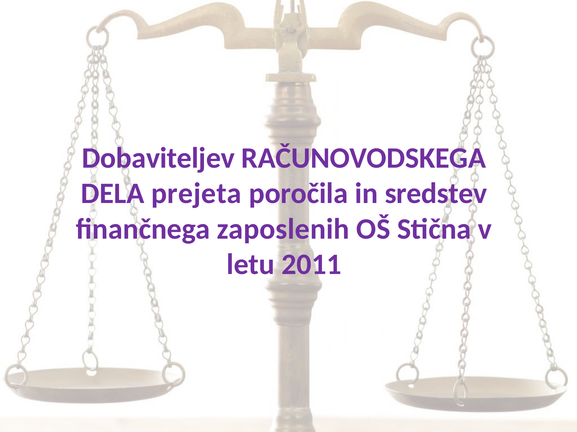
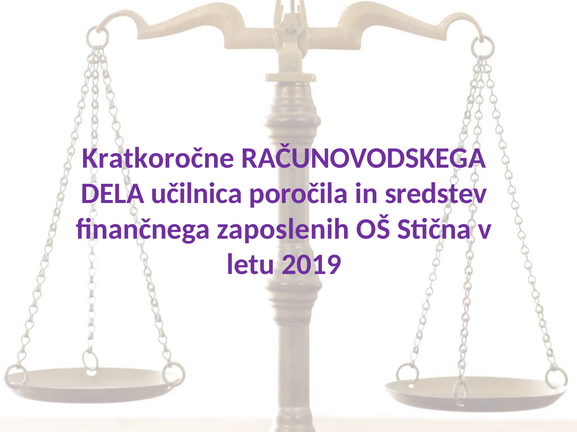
Dobaviteljev: Dobaviteljev -> Kratkoročne
prejeta: prejeta -> učilnica
2011: 2011 -> 2019
